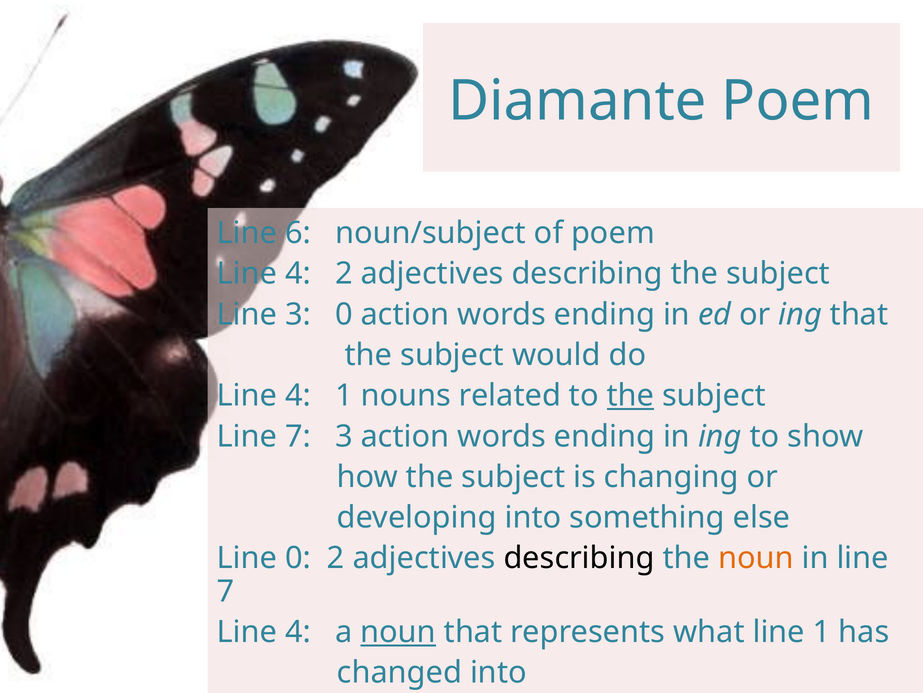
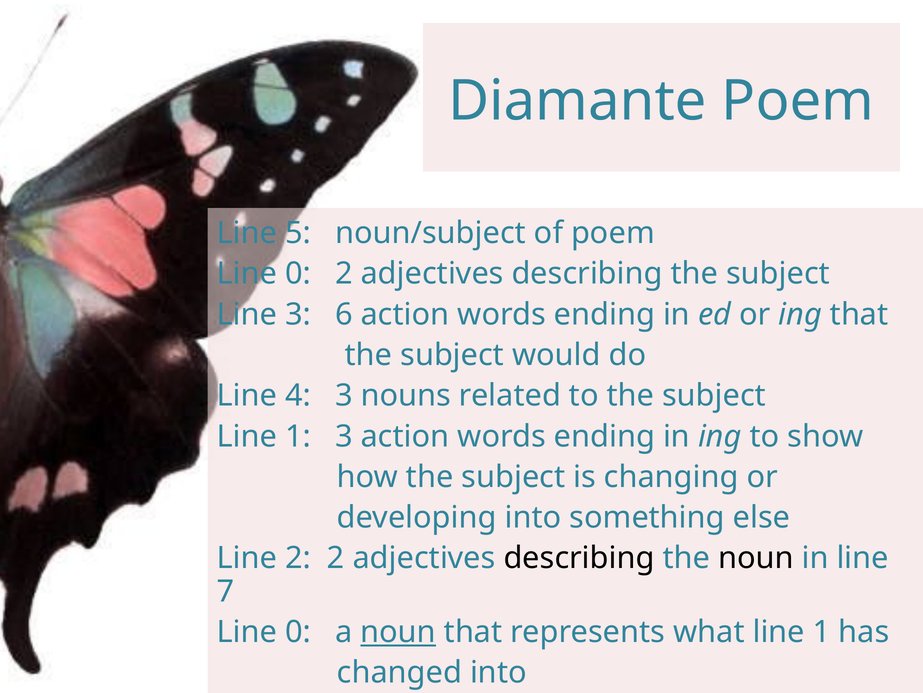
6: 6 -> 5
4 at (298, 274): 4 -> 0
3 0: 0 -> 6
4 1: 1 -> 3
the at (630, 395) underline: present -> none
7 at (298, 436): 7 -> 1
Line 0: 0 -> 2
noun at (756, 558) colour: orange -> black
4 at (298, 631): 4 -> 0
